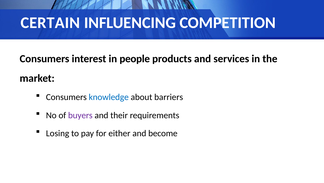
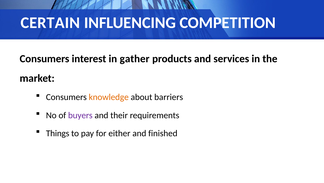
people: people -> gather
knowledge colour: blue -> orange
Losing: Losing -> Things
become: become -> finished
